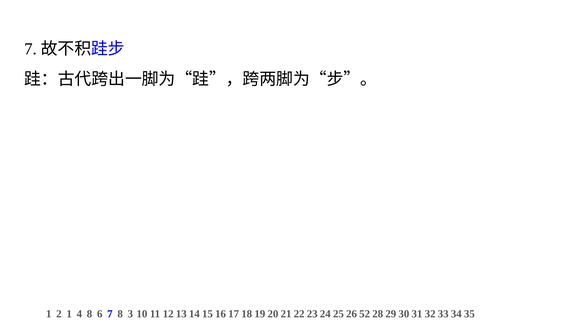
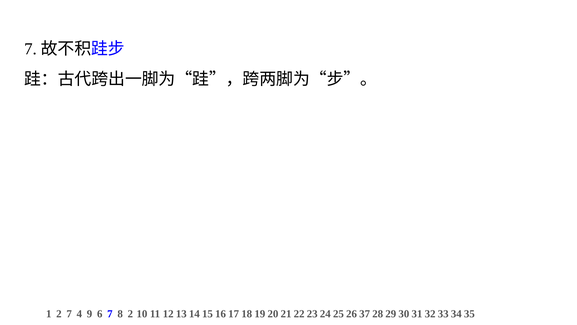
2 1: 1 -> 7
4 8: 8 -> 9
8 3: 3 -> 2
52: 52 -> 37
